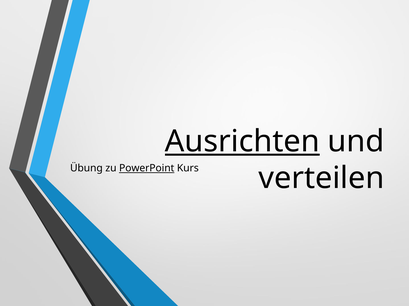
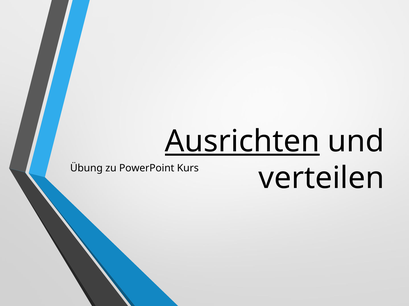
PowerPoint underline: present -> none
